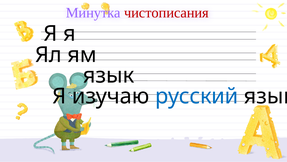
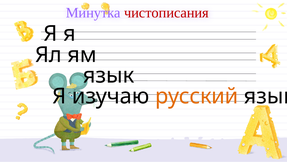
русский colour: blue -> orange
